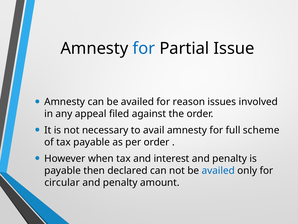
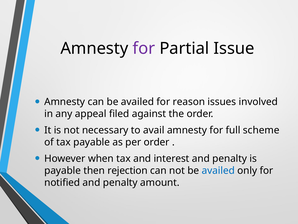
for at (144, 48) colour: blue -> purple
declared: declared -> rejection
circular: circular -> notified
